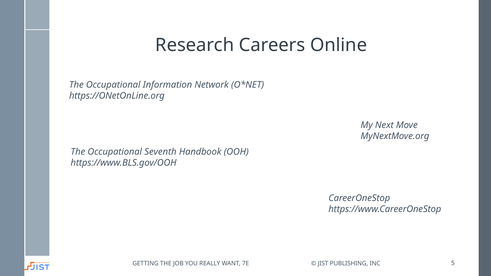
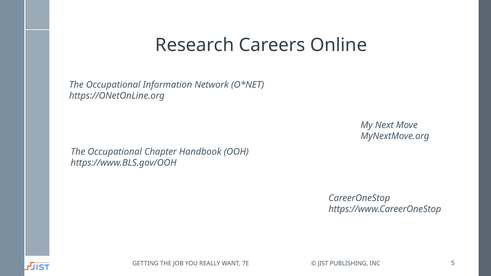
Seventh: Seventh -> Chapter
